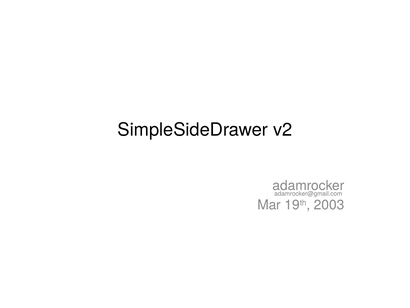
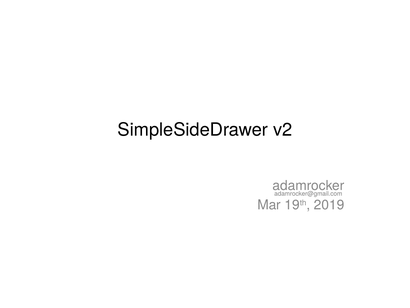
2003: 2003 -> 2019
